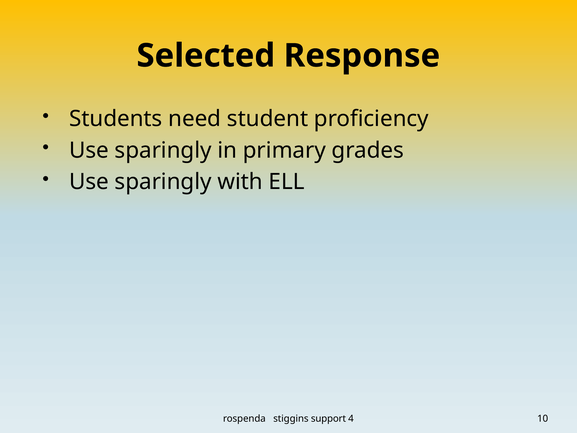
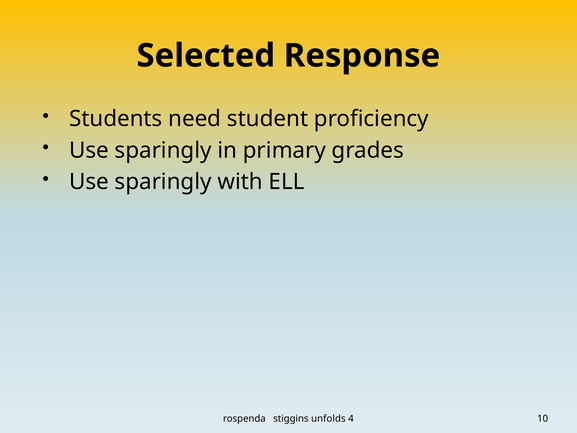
support: support -> unfolds
